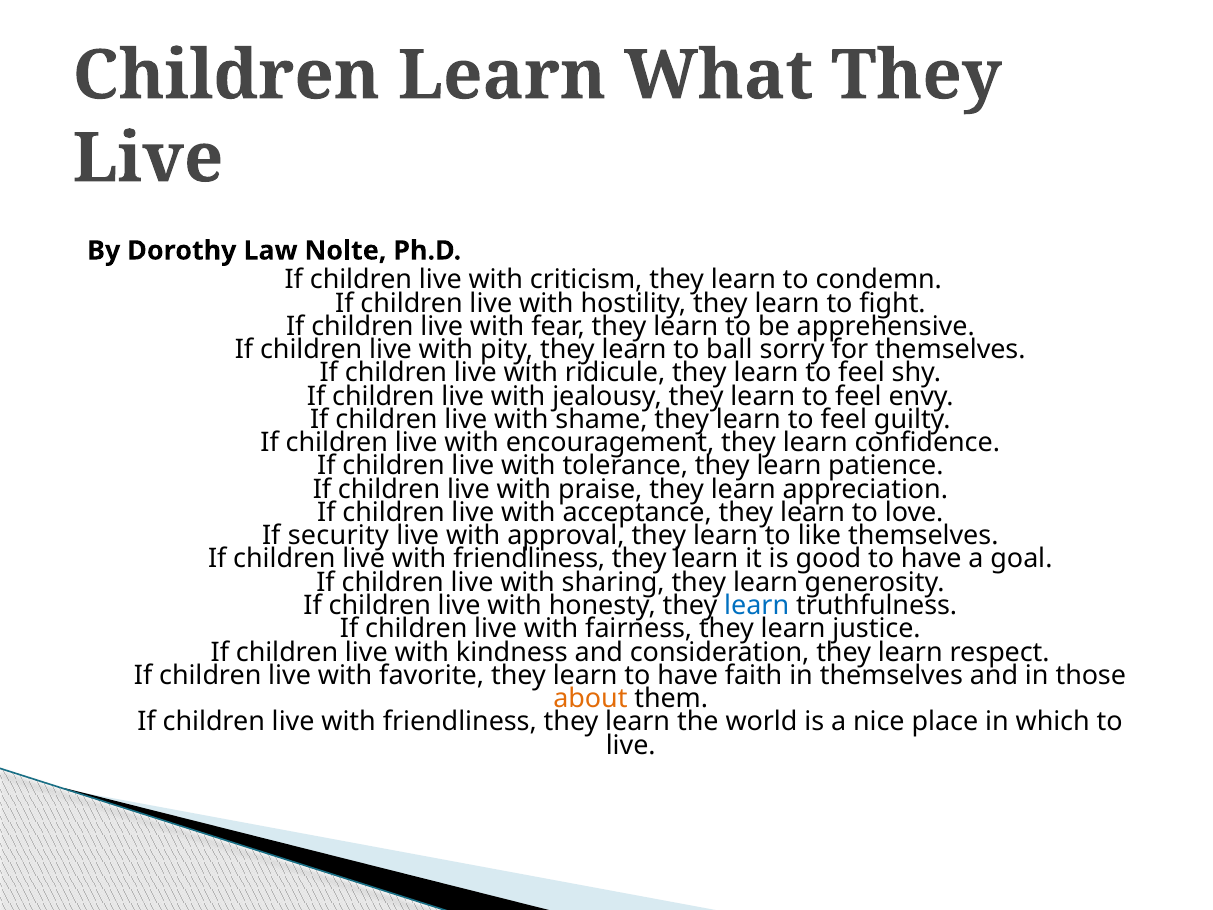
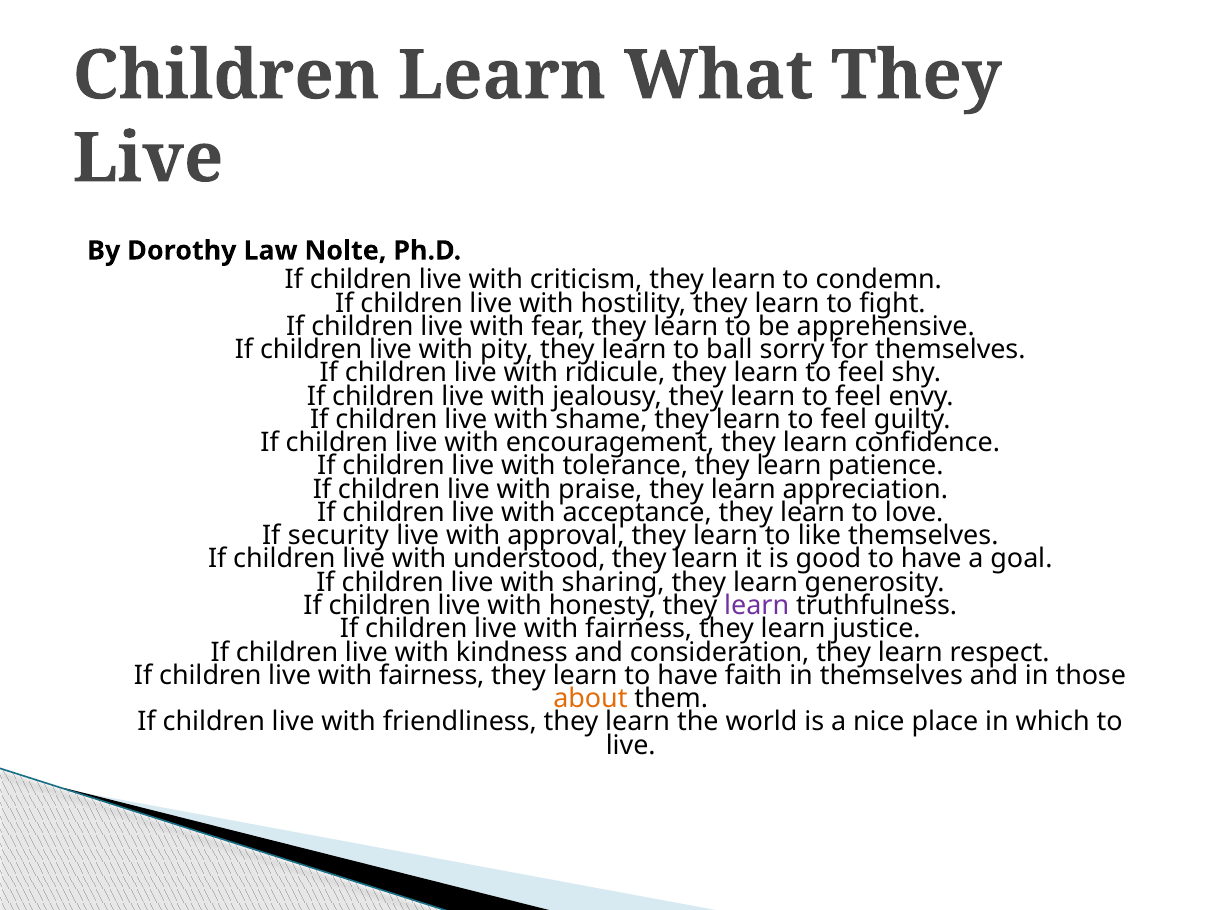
friendliness at (529, 559): friendliness -> understood
learn at (757, 605) colour: blue -> purple
favorite at (432, 675): favorite -> fairness
